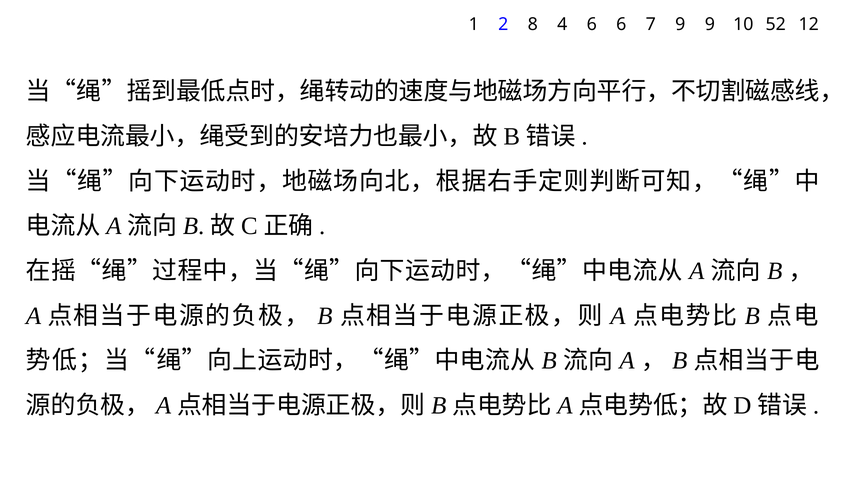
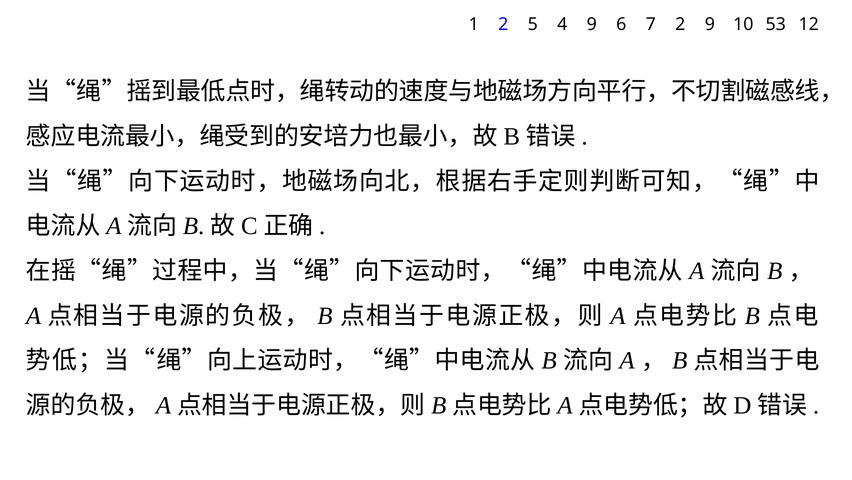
8: 8 -> 5
4 6: 6 -> 9
7 9: 9 -> 2
52: 52 -> 53
